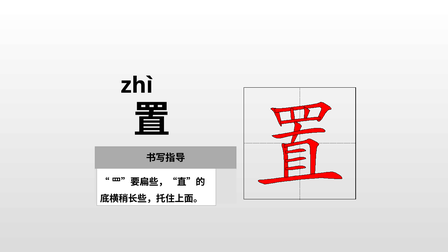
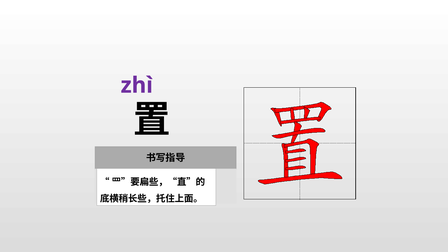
zhì colour: black -> purple
